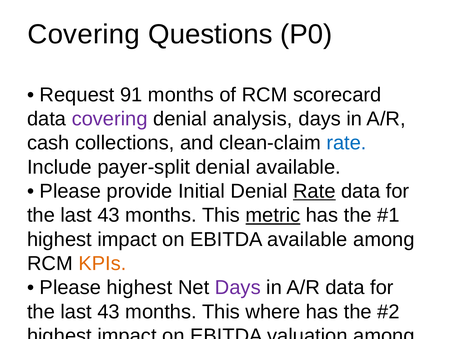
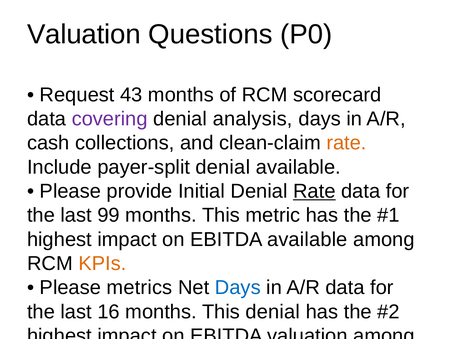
Covering at (84, 34): Covering -> Valuation
91: 91 -> 43
rate at (346, 143) colour: blue -> orange
43 at (109, 215): 43 -> 99
metric at (273, 215) underline: present -> none
Please highest: highest -> metrics
Days at (238, 288) colour: purple -> blue
43 at (109, 312): 43 -> 16
This where: where -> denial
